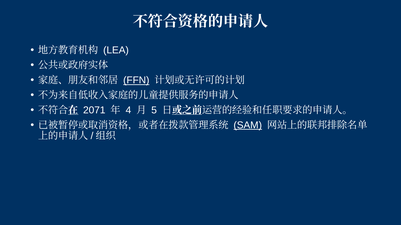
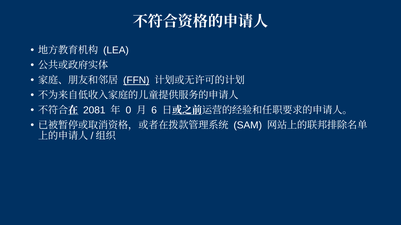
2071: 2071 -> 2081
4: 4 -> 0
5: 5 -> 6
SAM underline: present -> none
